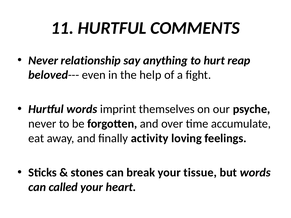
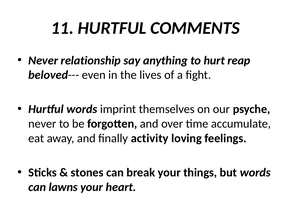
help: help -> lives
tissue: tissue -> things
called: called -> lawns
